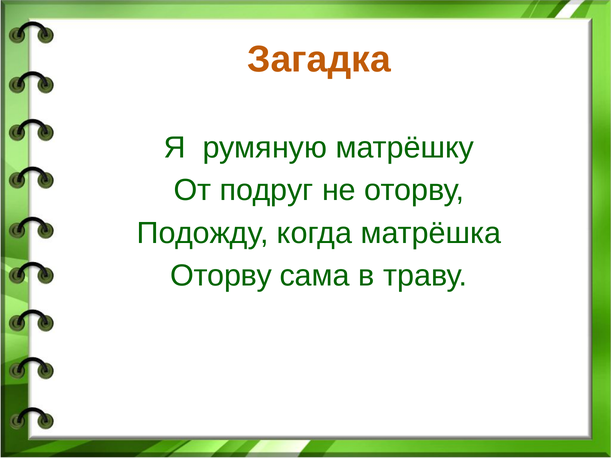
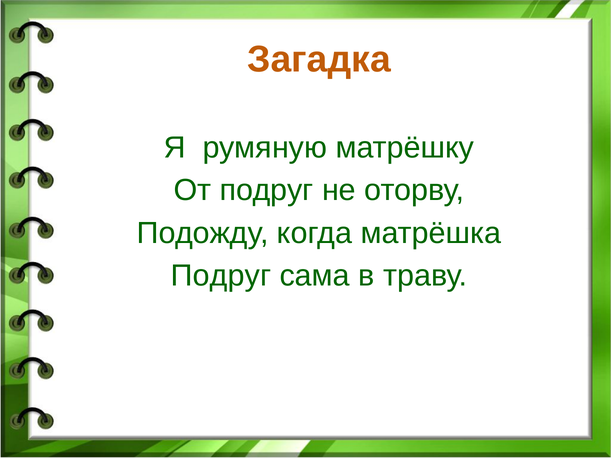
Оторву at (221, 276): Оторву -> Подруг
